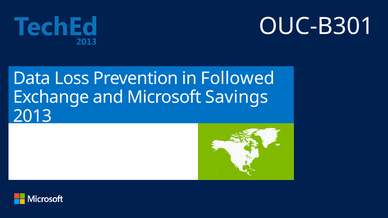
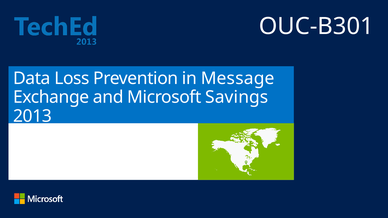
Followed: Followed -> Message
